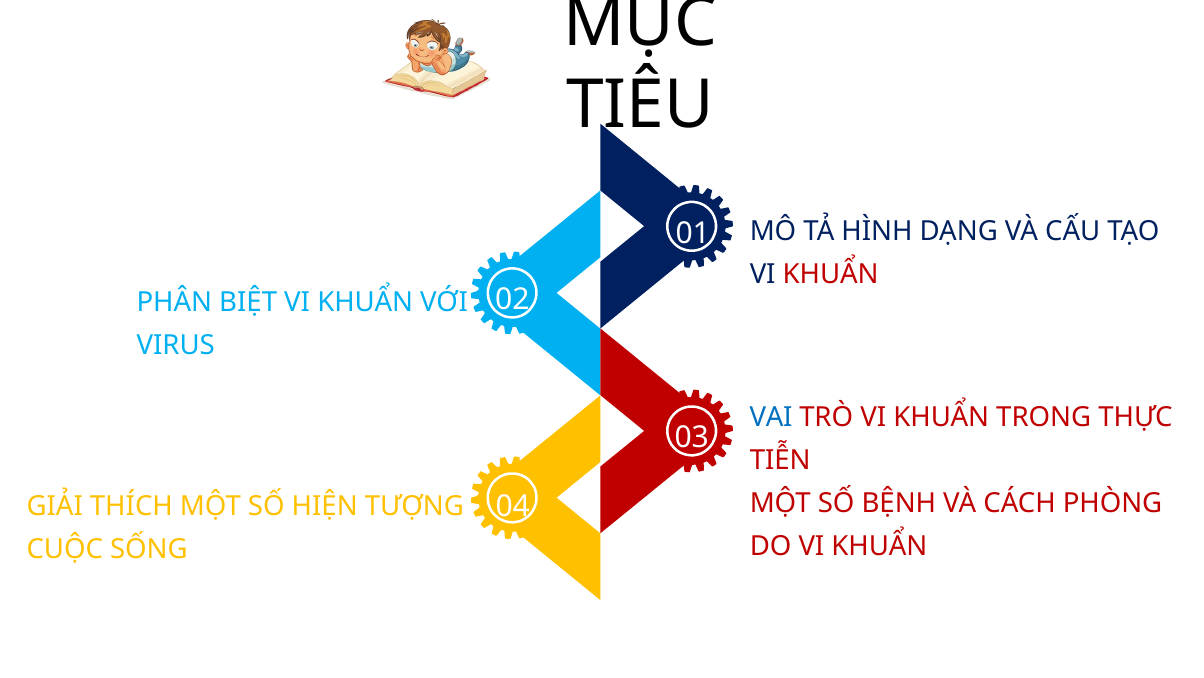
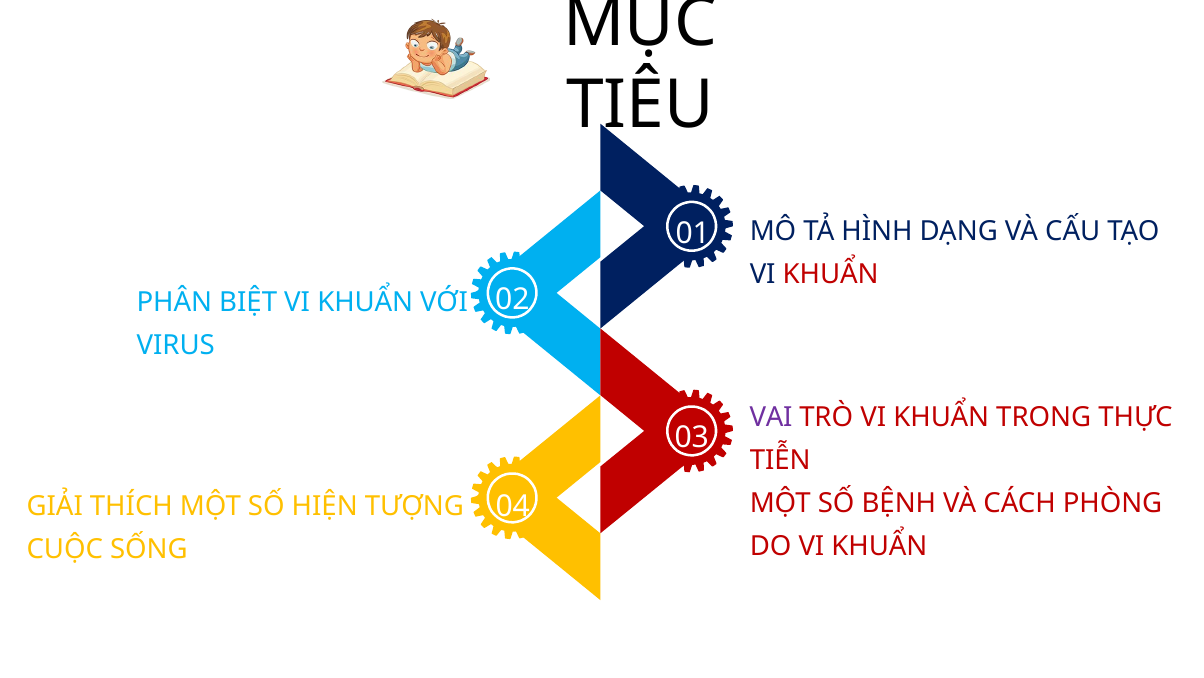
VAI colour: blue -> purple
